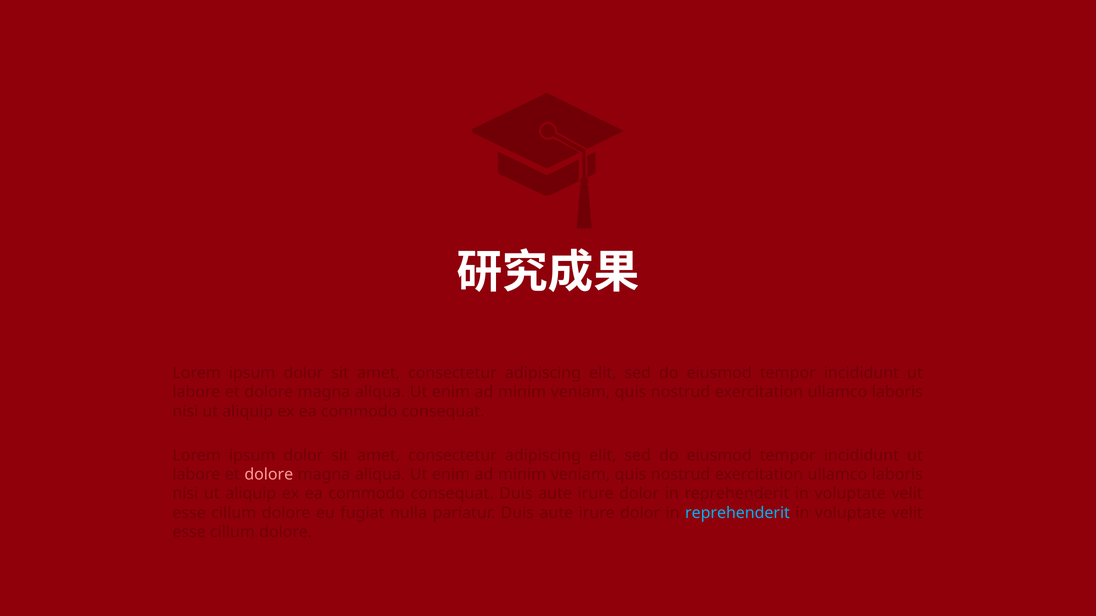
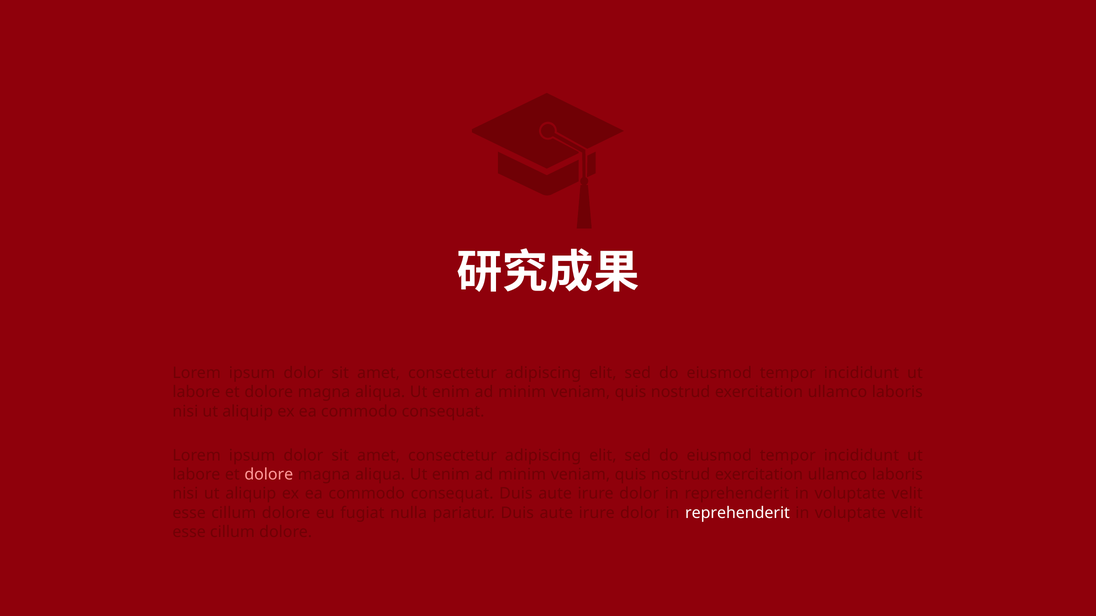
reprehenderit at (738, 513) colour: light blue -> white
